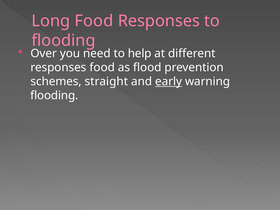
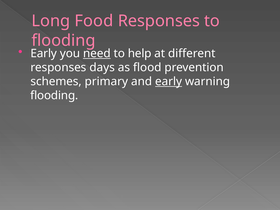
Over at (44, 54): Over -> Early
need underline: none -> present
responses food: food -> days
straight: straight -> primary
